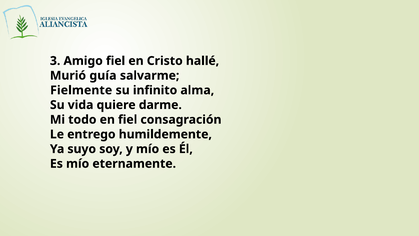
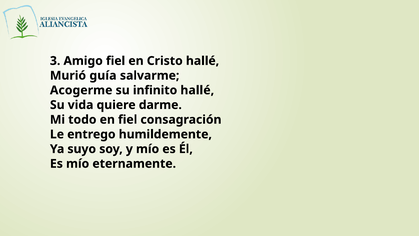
Fielmente: Fielmente -> Acogerme
infinito alma: alma -> hallé
